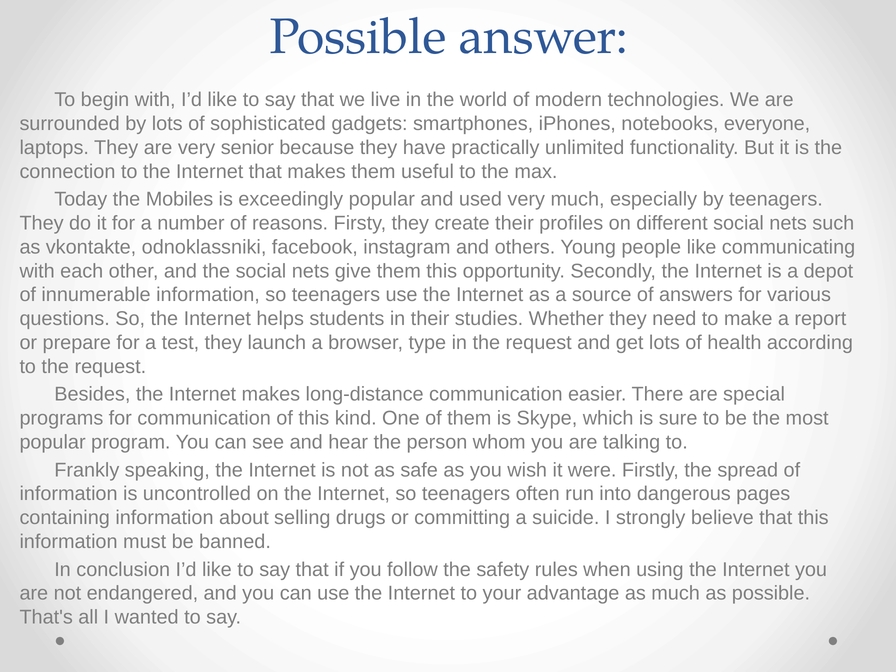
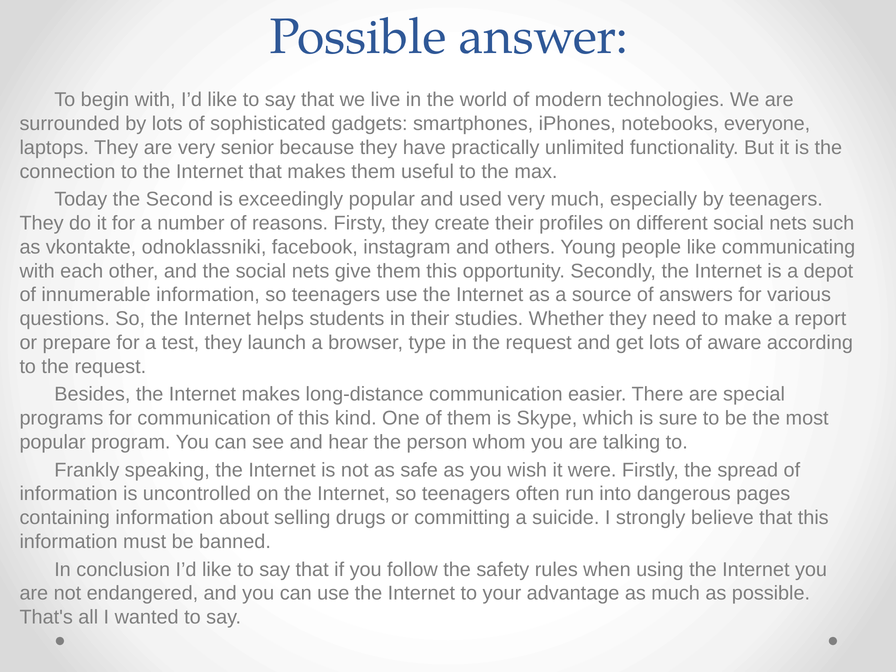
Mobiles: Mobiles -> Second
health: health -> aware
